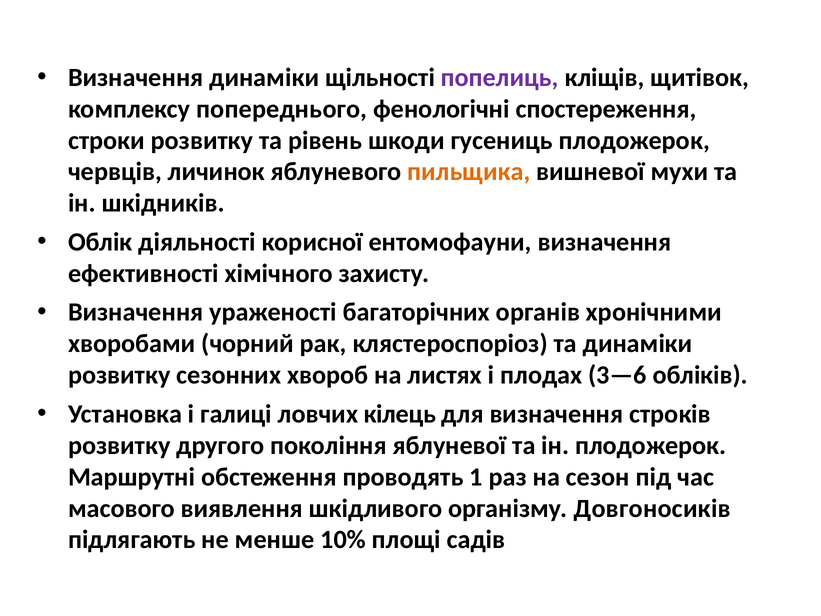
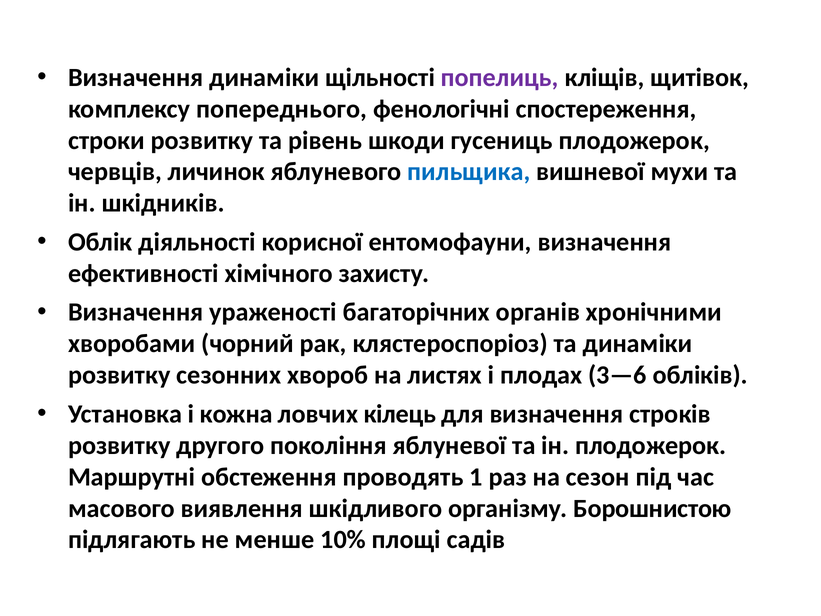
пильщика colour: orange -> blue
галиці: галиці -> кожна
Довгоносиків: Довгоносиків -> Борошнистою
